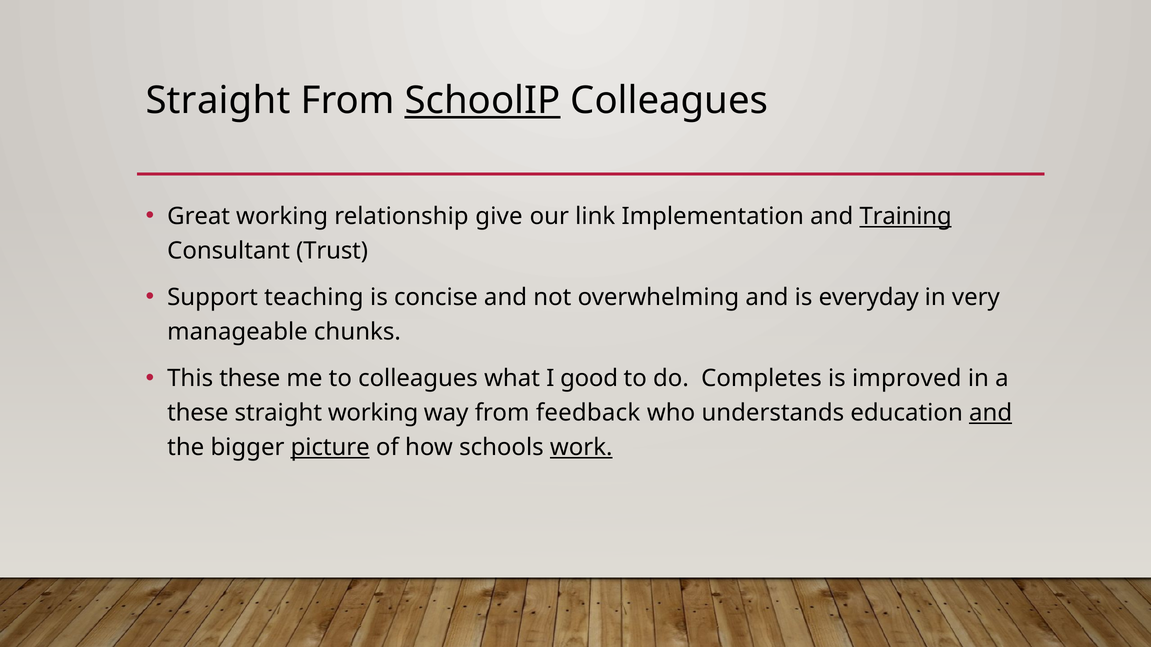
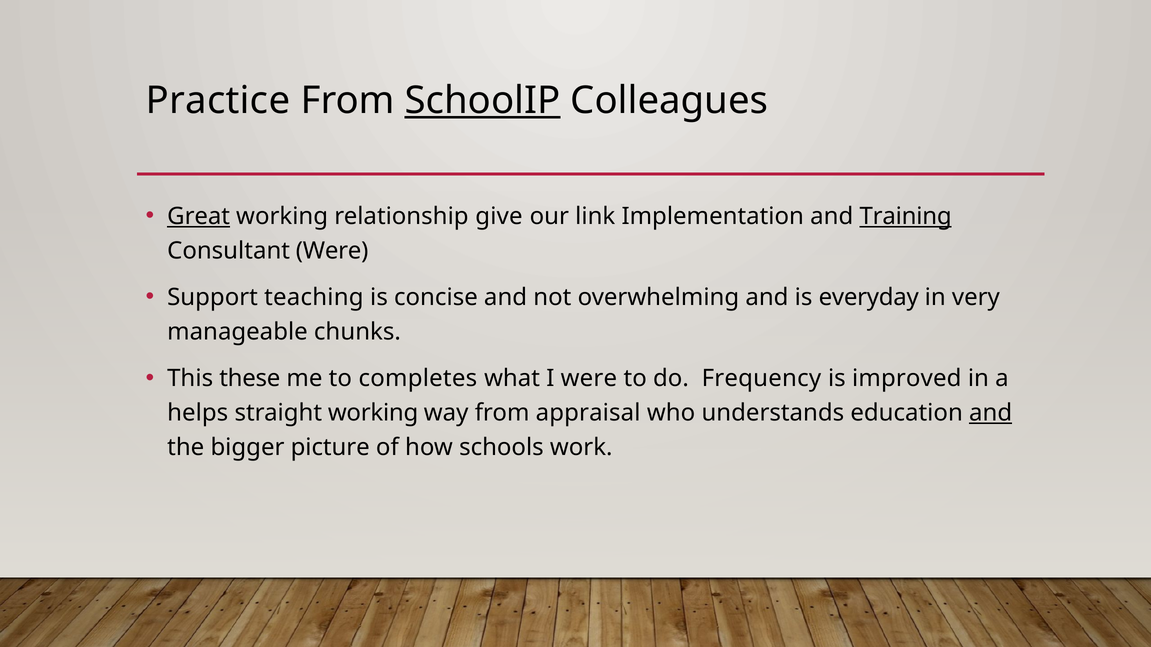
Straight at (218, 101): Straight -> Practice
Great underline: none -> present
Consultant Trust: Trust -> Were
to colleagues: colleagues -> completes
I good: good -> were
Completes: Completes -> Frequency
these at (198, 413): these -> helps
feedback: feedback -> appraisal
picture underline: present -> none
work underline: present -> none
